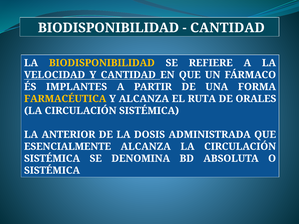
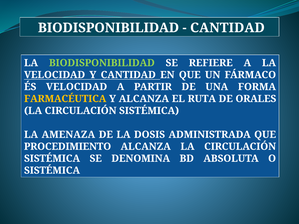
BIODISPONIBILIDAD at (102, 63) colour: yellow -> light green
ÉS IMPLANTES: IMPLANTES -> VELOCIDAD
ANTERIOR: ANTERIOR -> AMENAZA
ESENCIALMENTE: ESENCIALMENTE -> PROCEDIMIENTO
